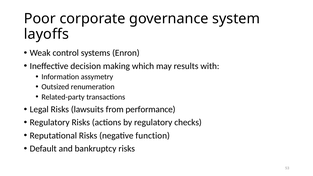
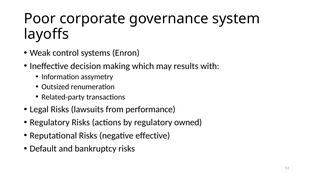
checks: checks -> owned
function: function -> effective
